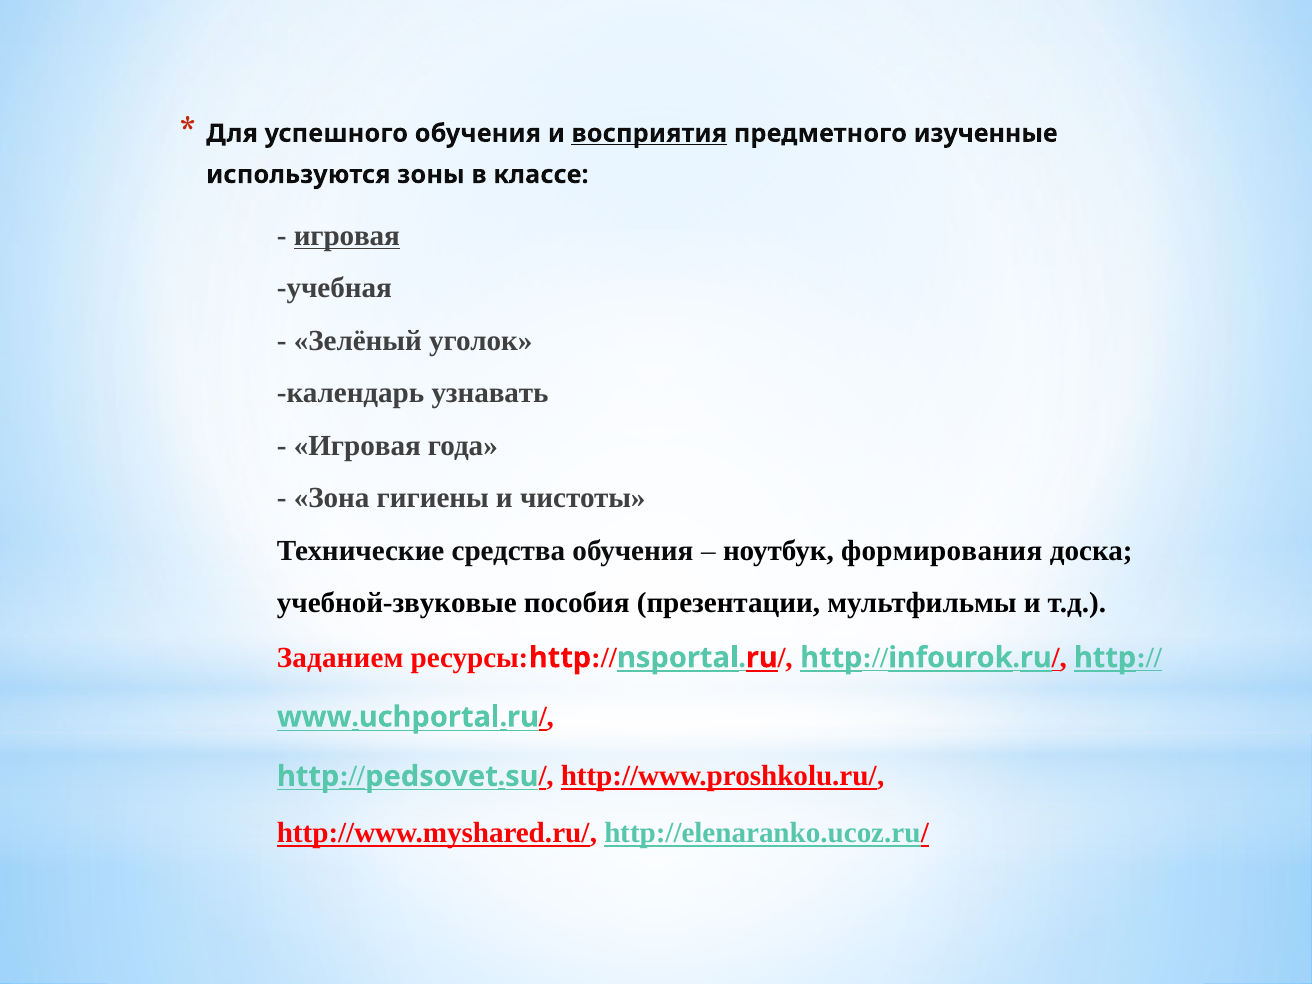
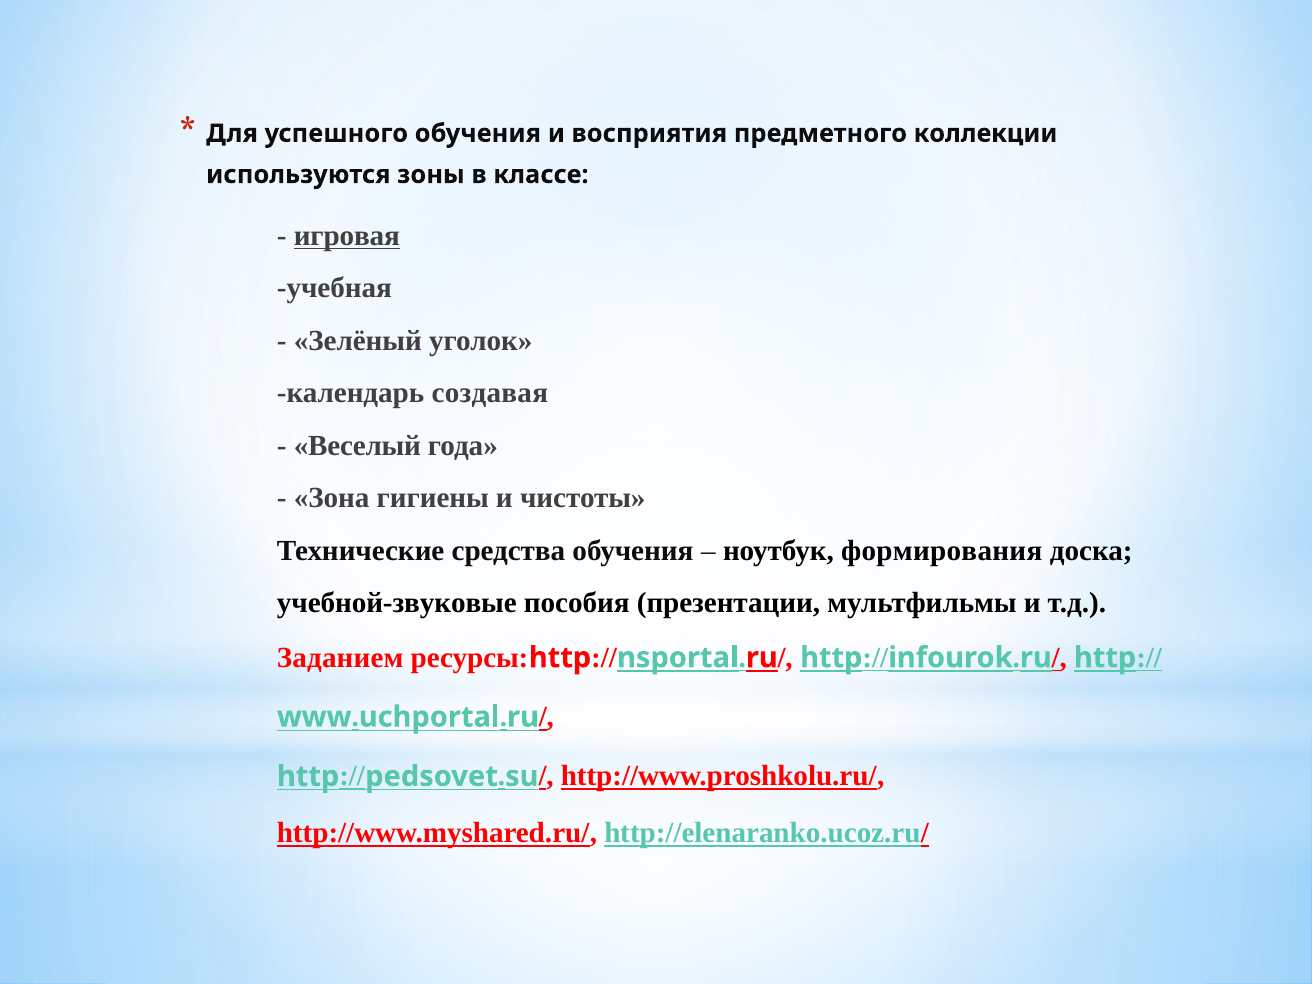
восприятия underline: present -> none
изученные: изученные -> коллекции
узнавать: узнавать -> создавая
Игровая at (357, 446): Игровая -> Веселый
